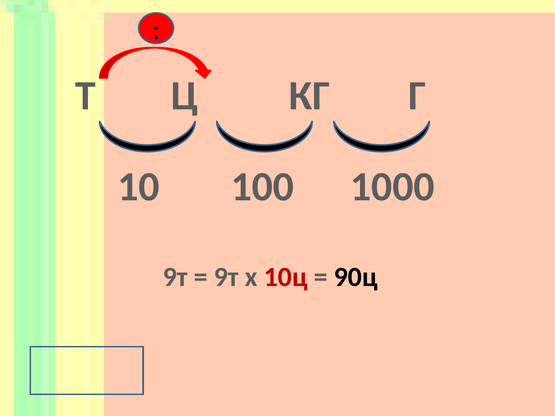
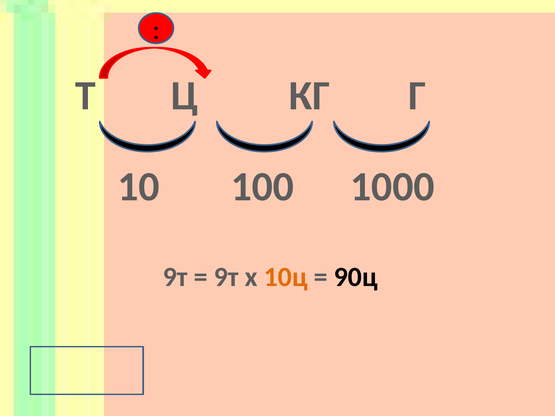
10ц colour: red -> orange
